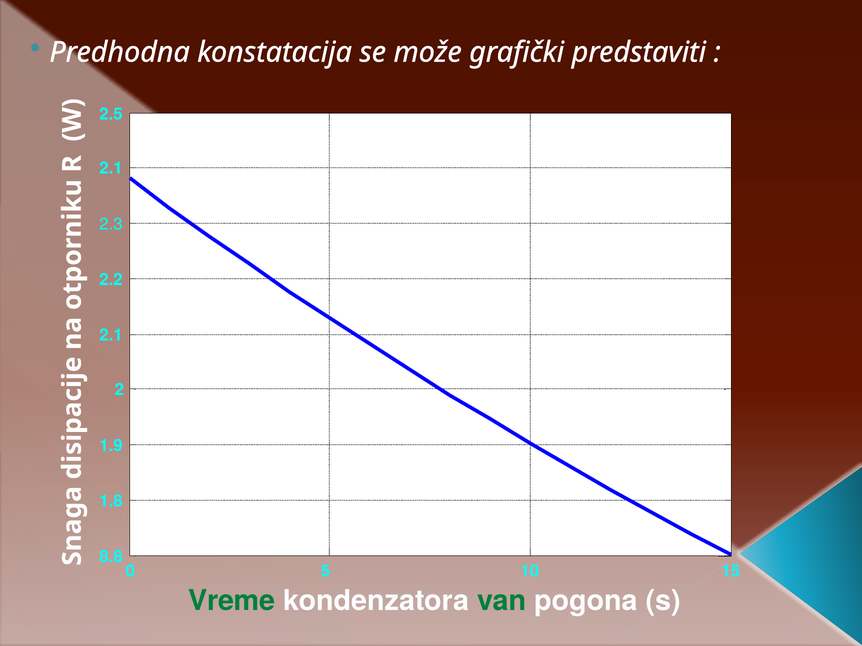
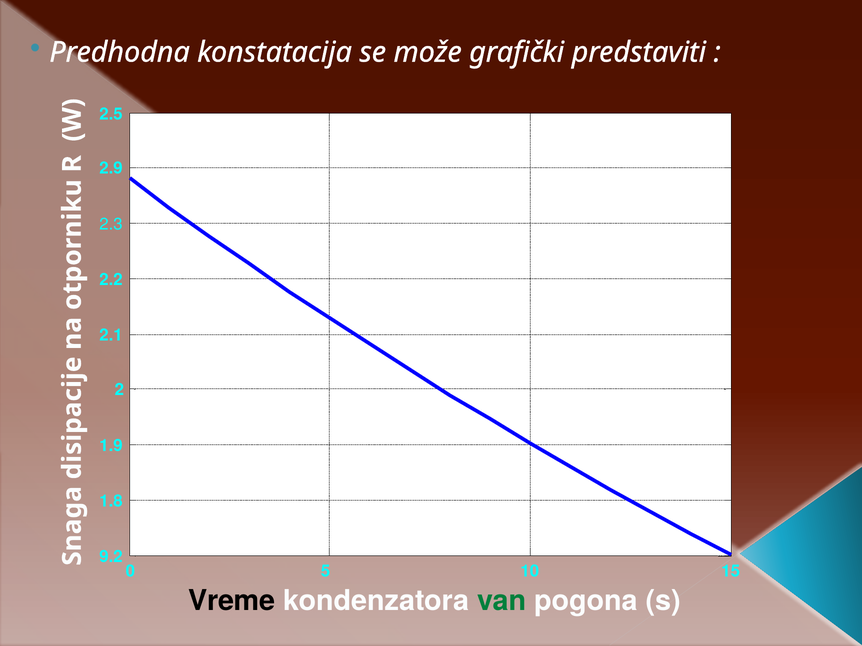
2.1 at (111, 169): 2.1 -> 2.9
8.8: 8.8 -> 9.2
Vreme colour: green -> black
